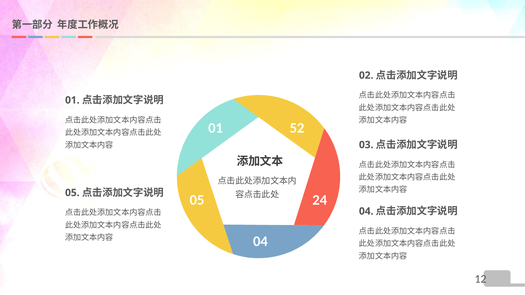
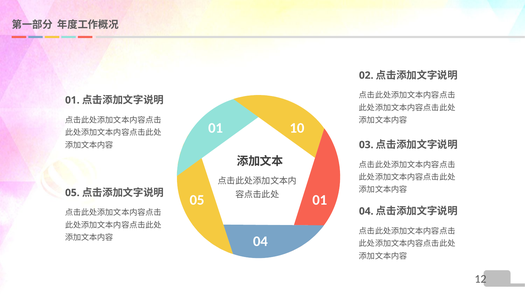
52: 52 -> 10
05 24: 24 -> 01
